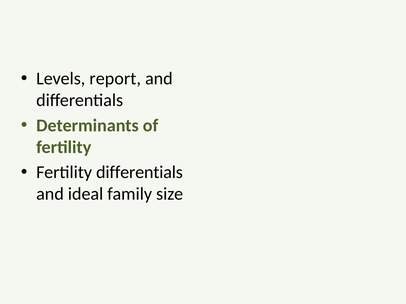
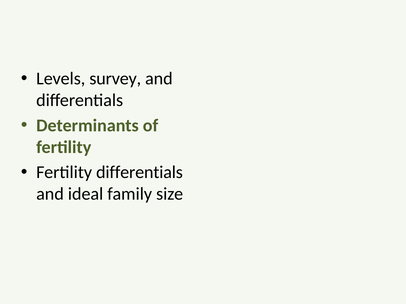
report: report -> survey
